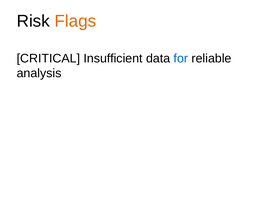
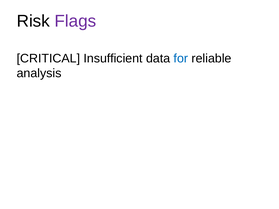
Flags colour: orange -> purple
